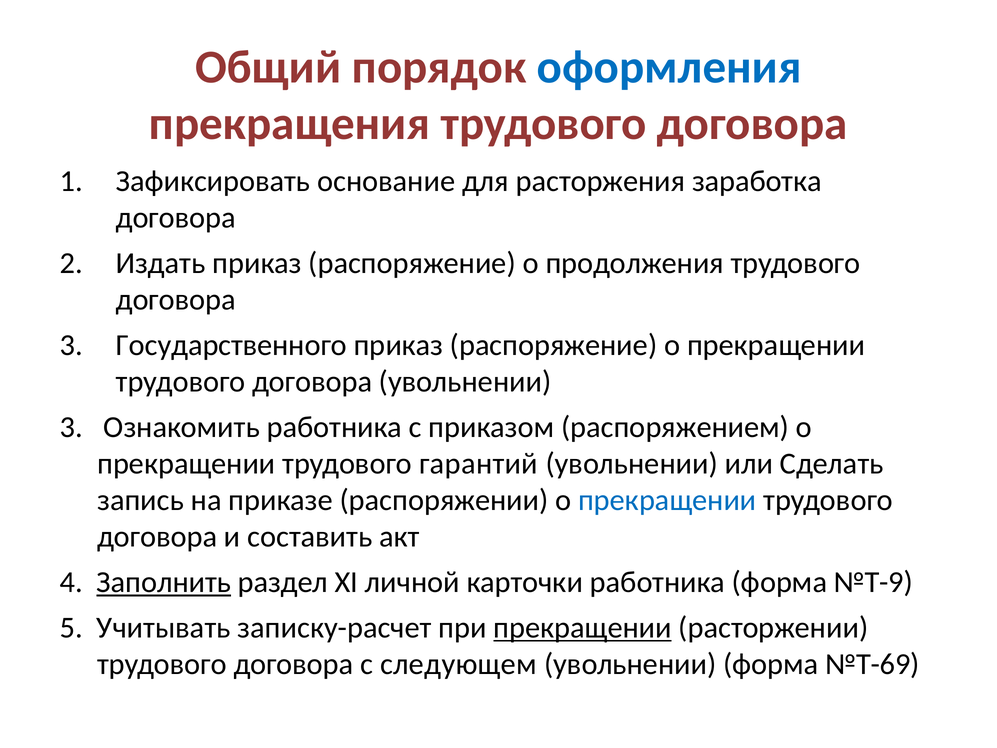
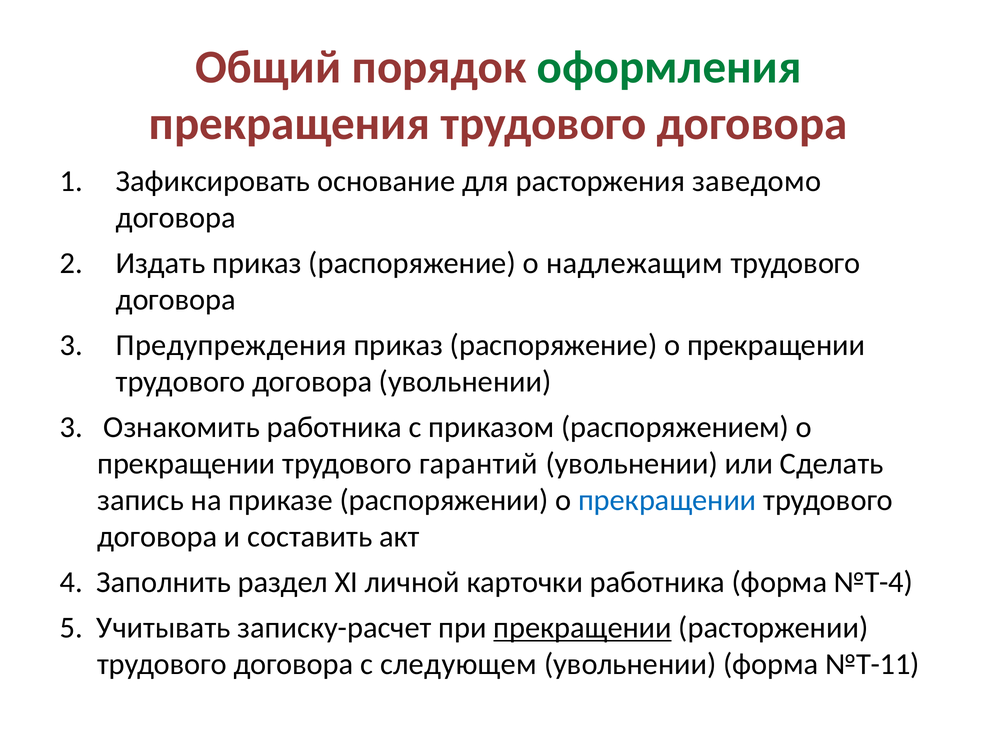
оформления colour: blue -> green
заработка: заработка -> заведомо
продолжения: продолжения -> надлежащим
Государственного: Государственного -> Предупреждения
Заполнить underline: present -> none
№Т-9: №Т-9 -> №Т-4
№Т-69: №Т-69 -> №Т-11
